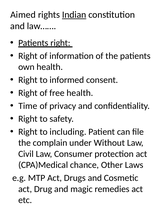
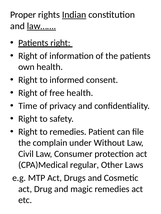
Aimed: Aimed -> Proper
law…… underline: none -> present
to including: including -> remedies
chance: chance -> regular
